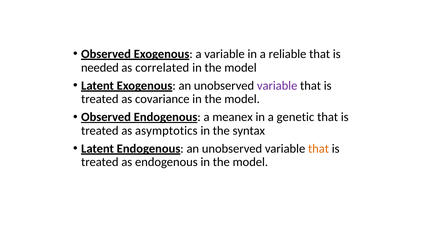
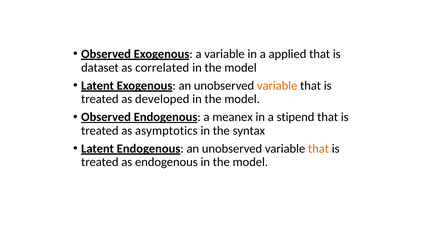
reliable: reliable -> applied
needed: needed -> dataset
variable at (277, 85) colour: purple -> orange
covariance: covariance -> developed
genetic: genetic -> stipend
